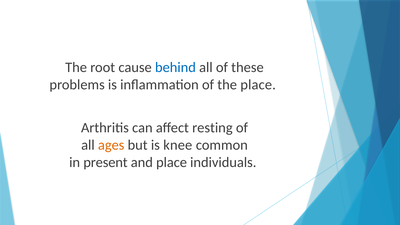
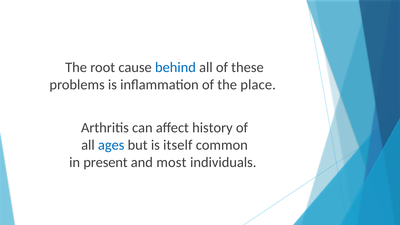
resting: resting -> history
ages colour: orange -> blue
knee: knee -> itself
and place: place -> most
